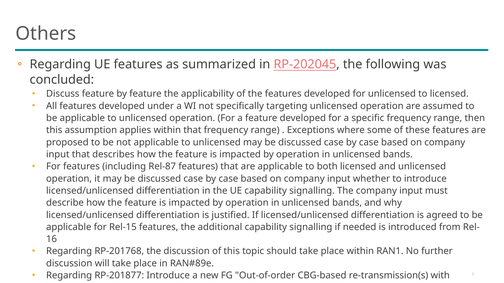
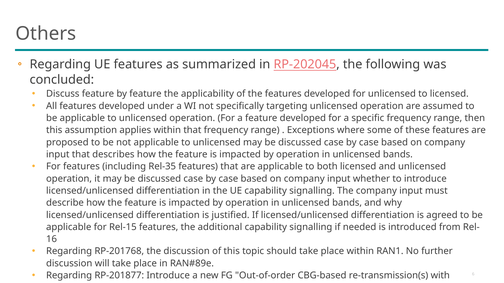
Rel-87: Rel-87 -> Rel-35
